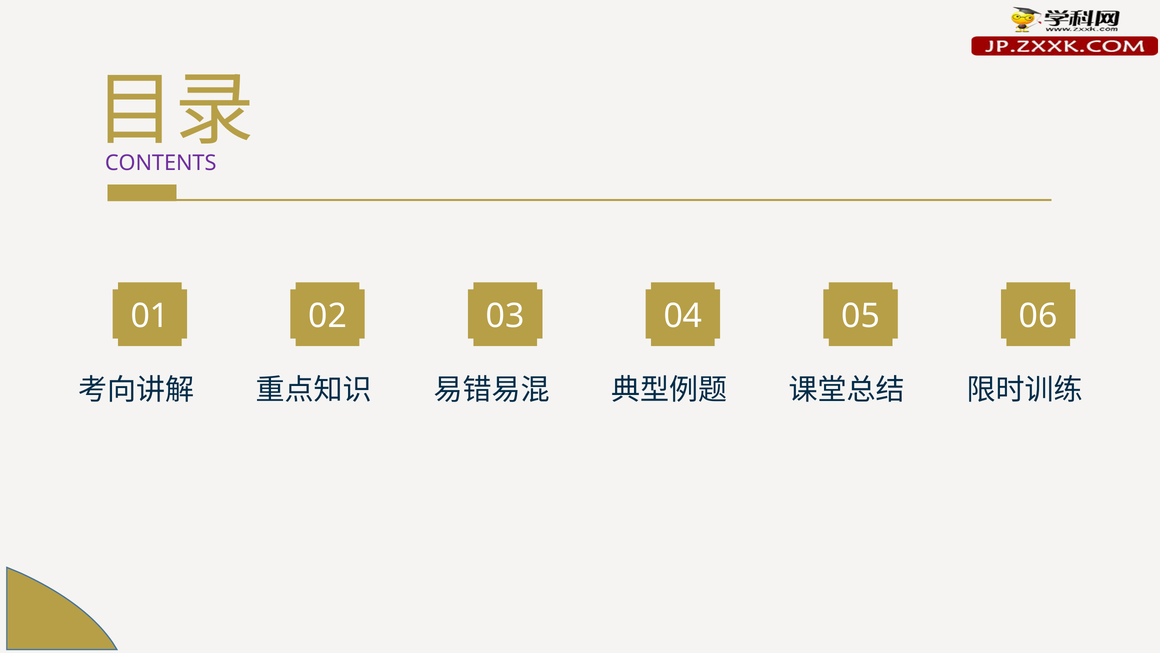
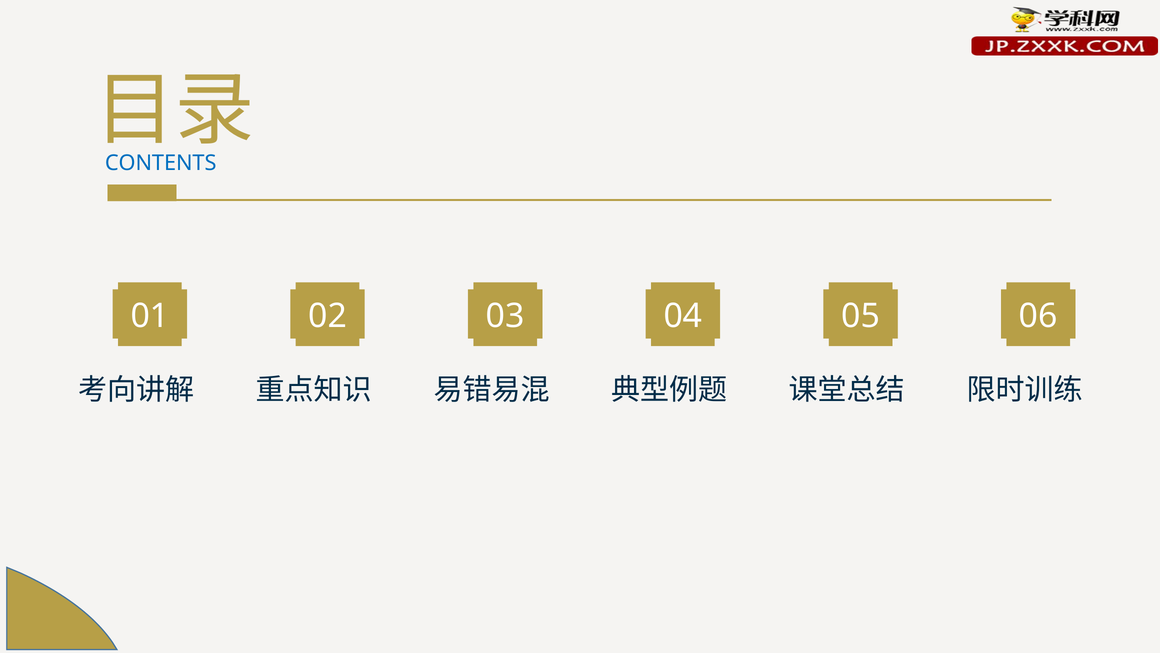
CONTENTS colour: purple -> blue
